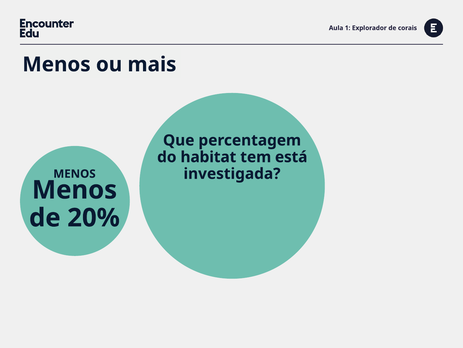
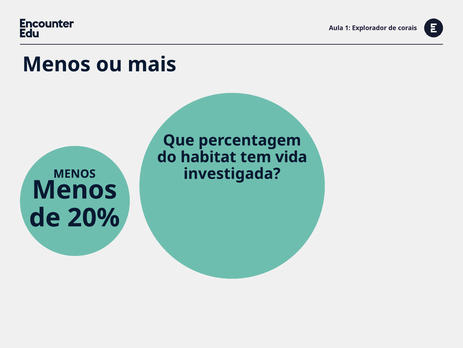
está: está -> vida
